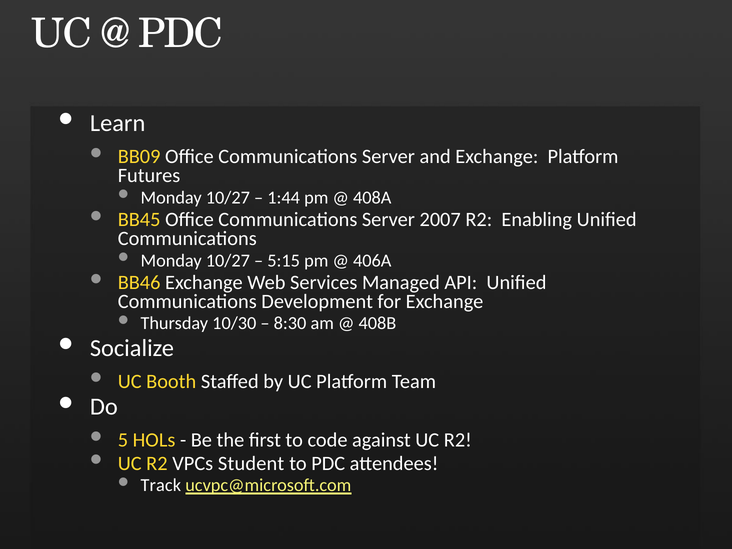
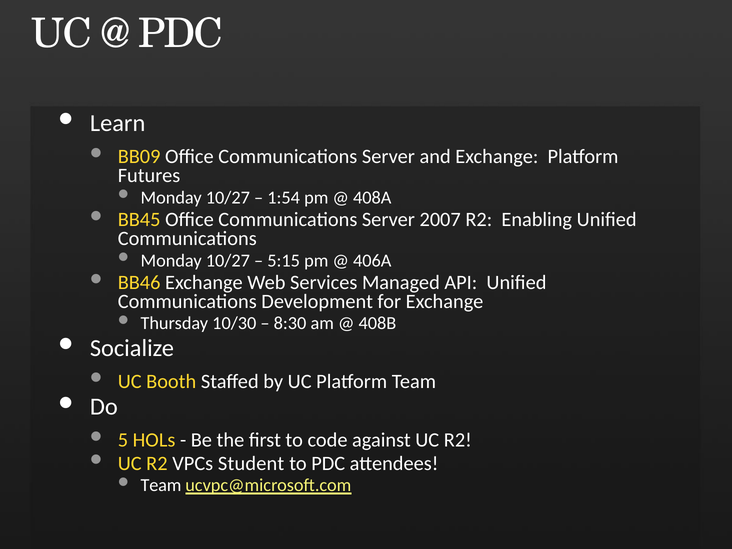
1:44: 1:44 -> 1:54
Track at (161, 485): Track -> Team
